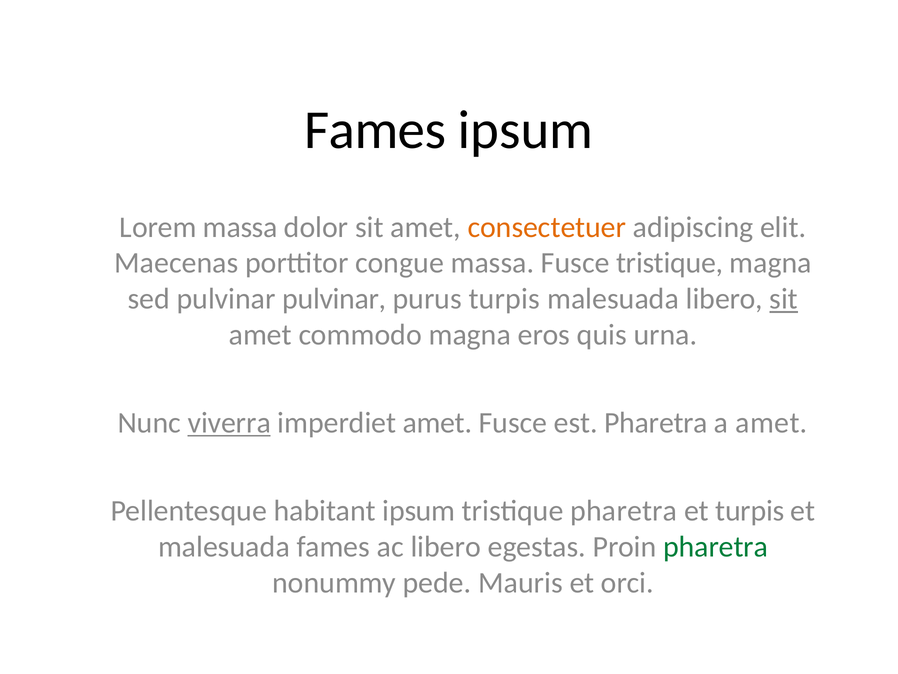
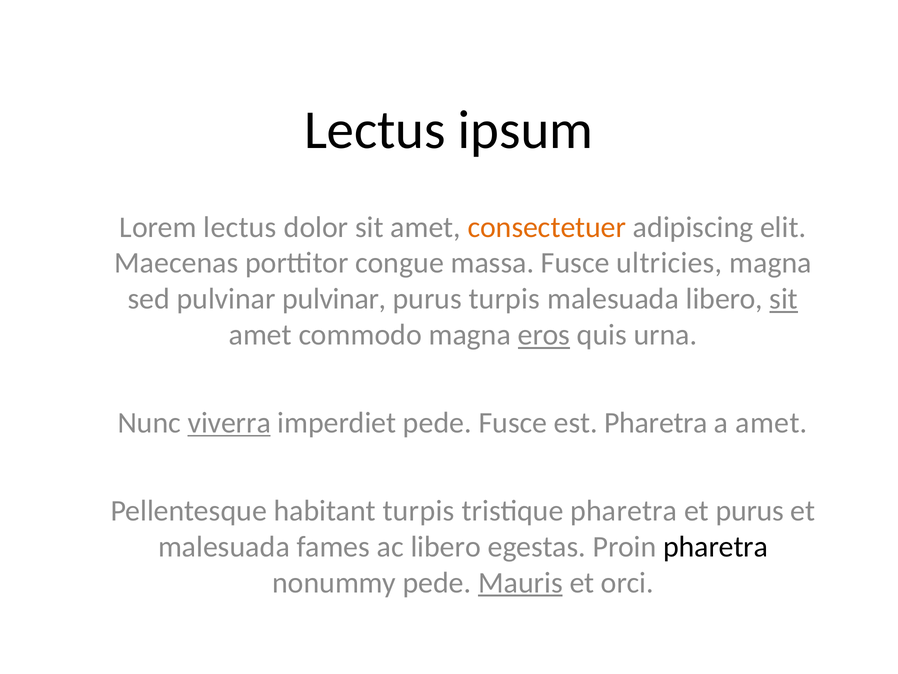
Fames at (375, 130): Fames -> Lectus
Lorem massa: massa -> lectus
Fusce tristique: tristique -> ultricies
eros underline: none -> present
imperdiet amet: amet -> pede
habitant ipsum: ipsum -> turpis
et turpis: turpis -> purus
pharetra at (716, 546) colour: green -> black
Mauris underline: none -> present
